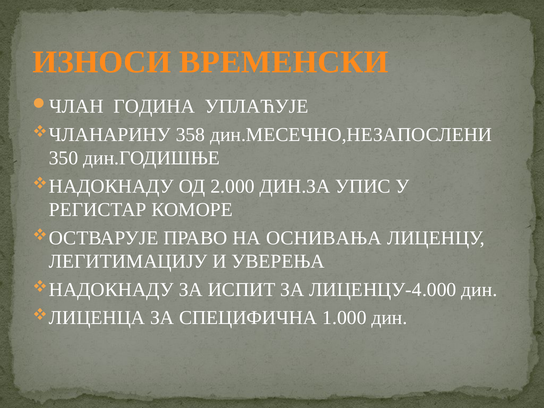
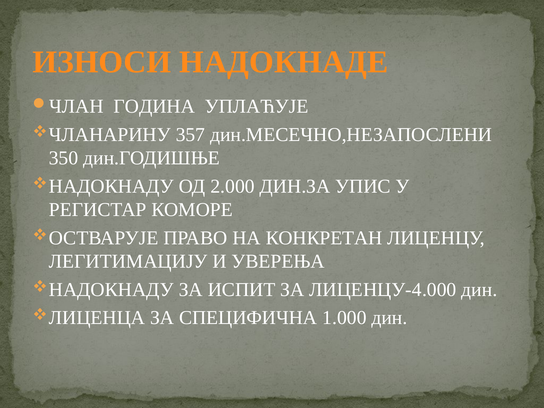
ВРЕМЕНСКИ: ВРЕМЕНСКИ -> НАДОКНАДЕ
358: 358 -> 357
ОСНИВАЊА: ОСНИВАЊА -> КОНКРЕТАН
